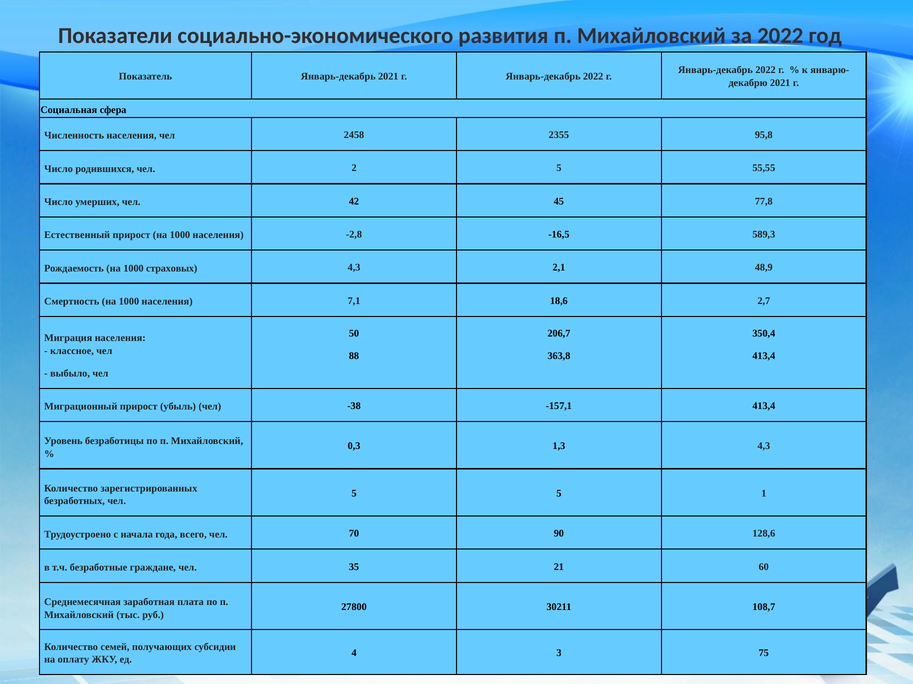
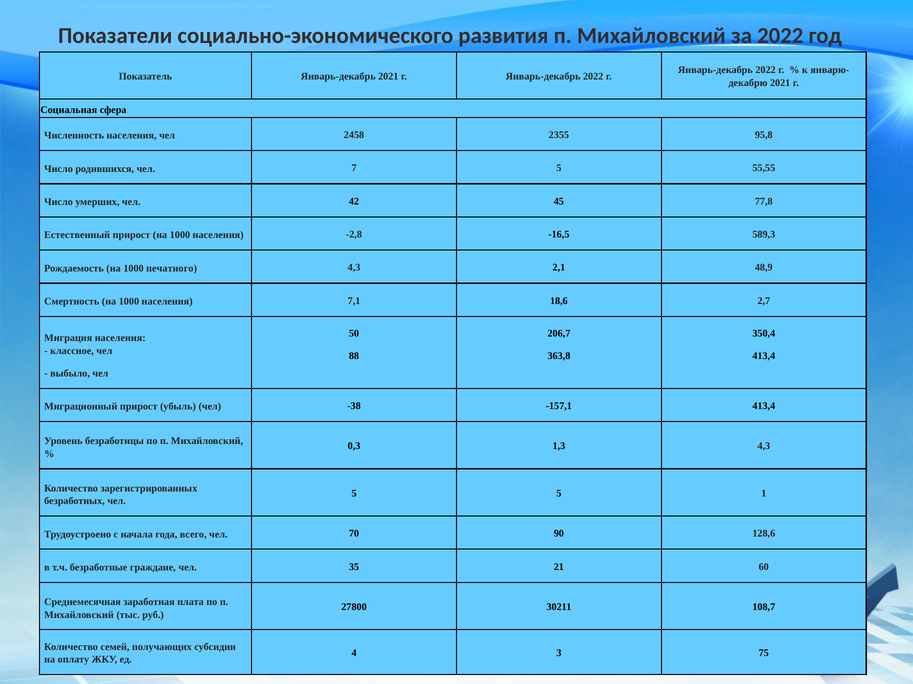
2: 2 -> 7
страховых: страховых -> печатного
